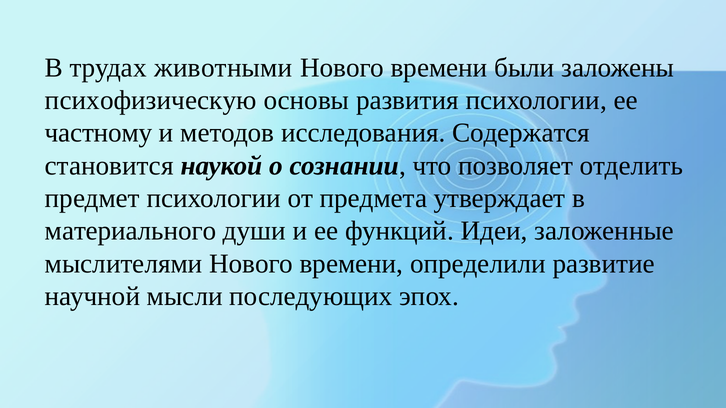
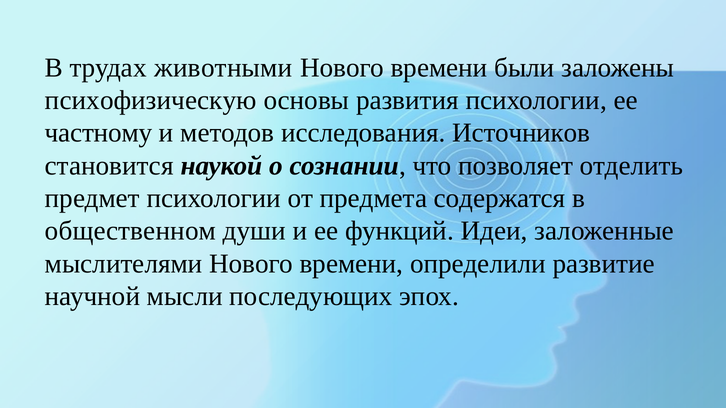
Содержатся: Содержатся -> Источников
утверждает: утверждает -> содержатся
материального: материального -> общественном
